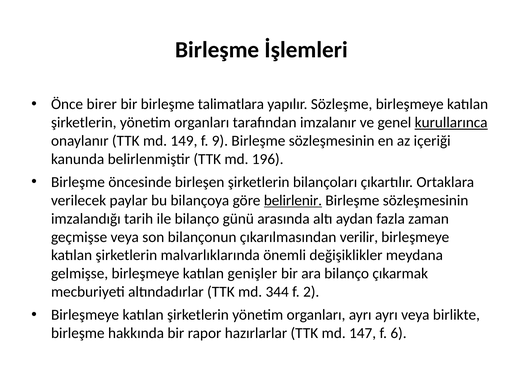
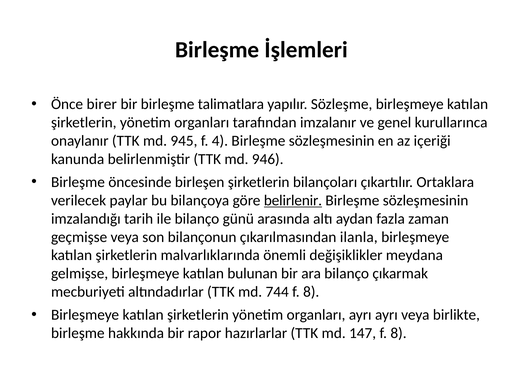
kurullarınca underline: present -> none
149: 149 -> 945
9: 9 -> 4
196: 196 -> 946
verilir: verilir -> ilanla
genişler: genişler -> bulunan
344: 344 -> 744
2 at (311, 292): 2 -> 8
147 f 6: 6 -> 8
